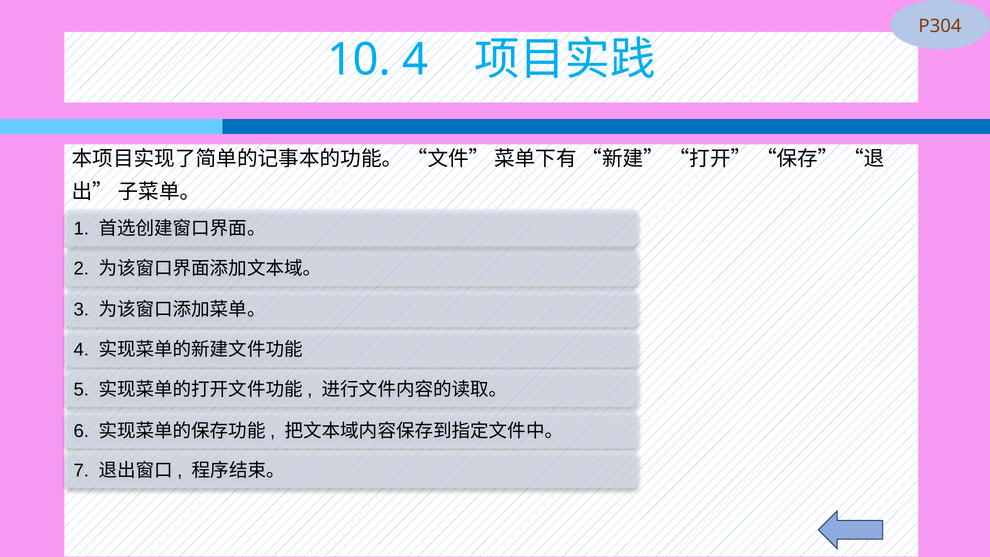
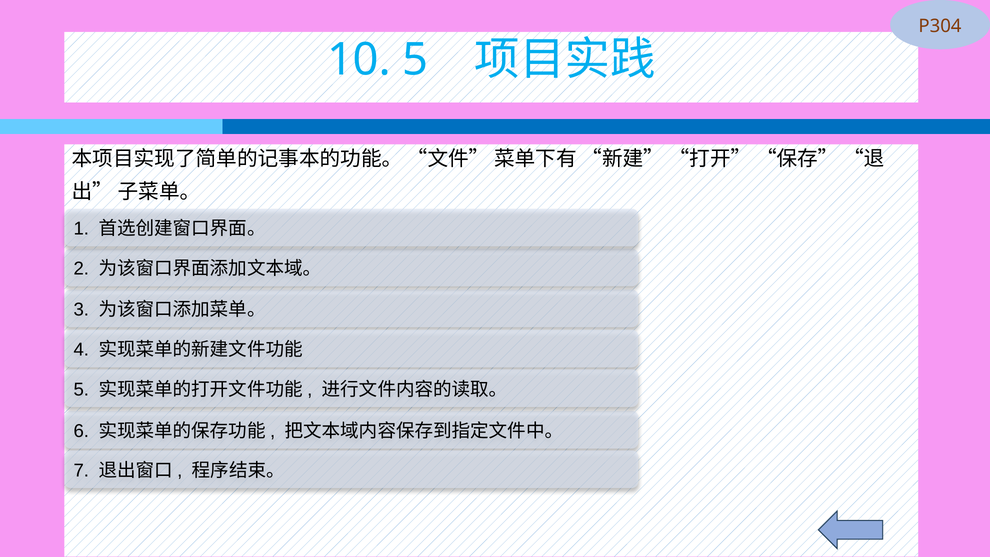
10 4: 4 -> 5
